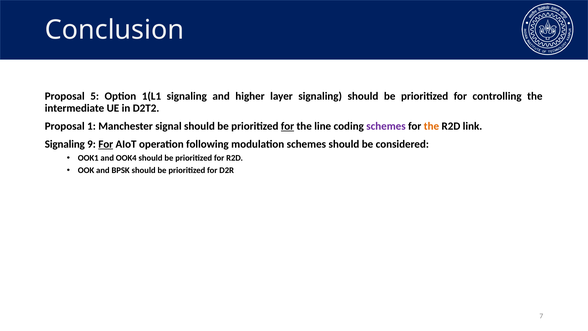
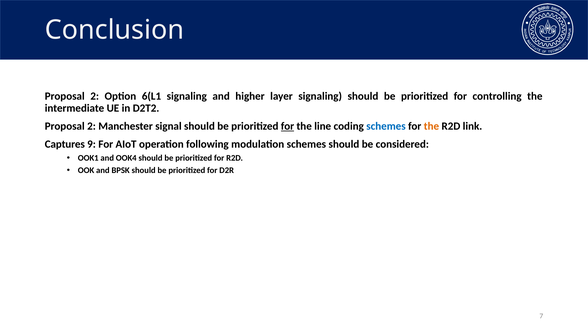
5 at (95, 96): 5 -> 2
1(L1: 1(L1 -> 6(L1
1 at (92, 126): 1 -> 2
schemes at (386, 126) colour: purple -> blue
Signaling at (65, 144): Signaling -> Captures
For at (106, 144) underline: present -> none
